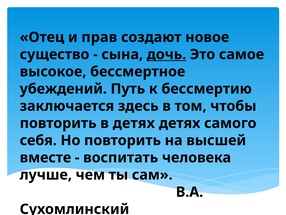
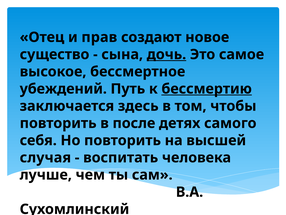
бессмертию underline: none -> present
в детях: детях -> после
вместе: вместе -> случая
